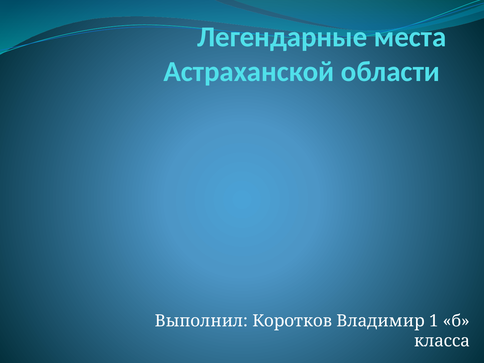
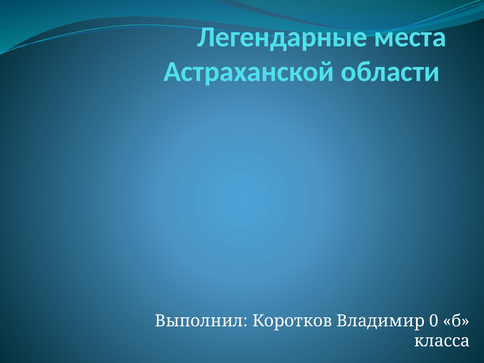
1: 1 -> 0
